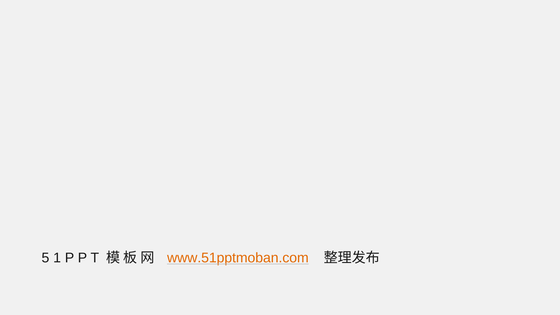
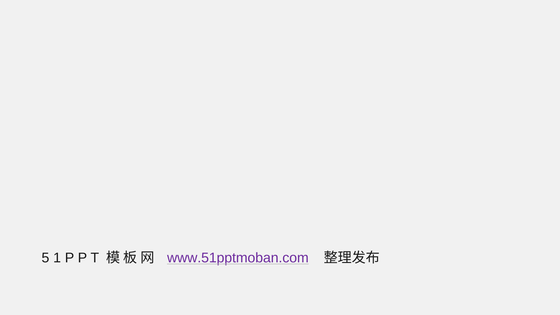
www.51pptmoban.com colour: orange -> purple
